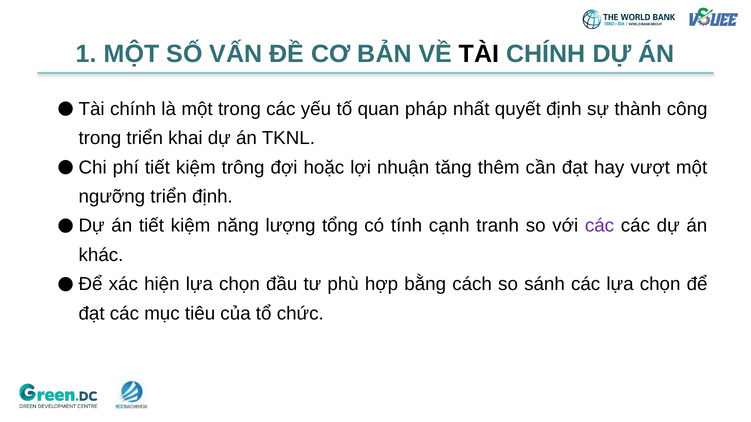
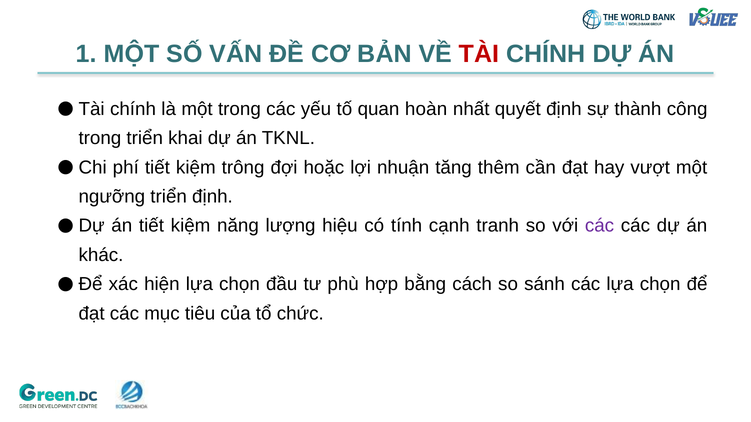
TÀI at (479, 54) colour: black -> red
pháp: pháp -> hoàn
tổng: tổng -> hiệu
